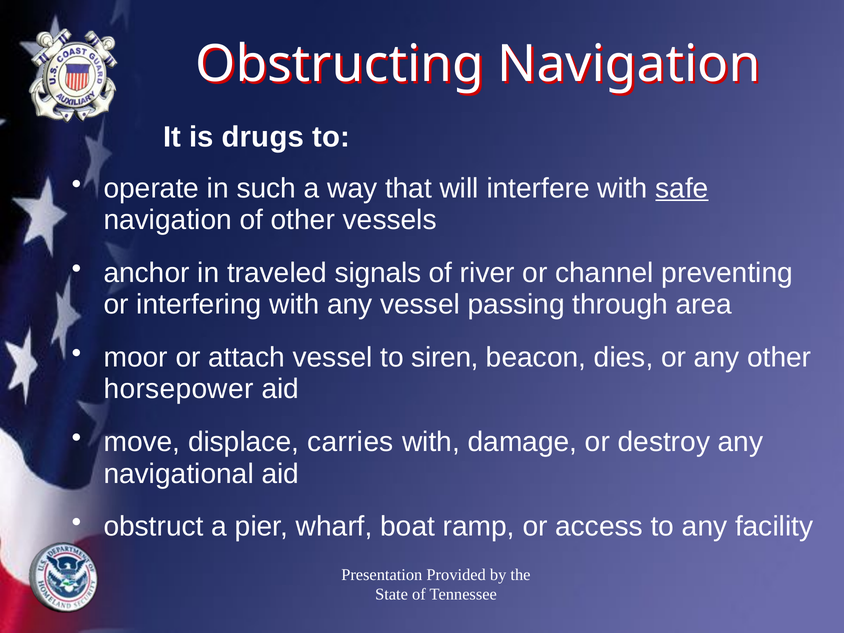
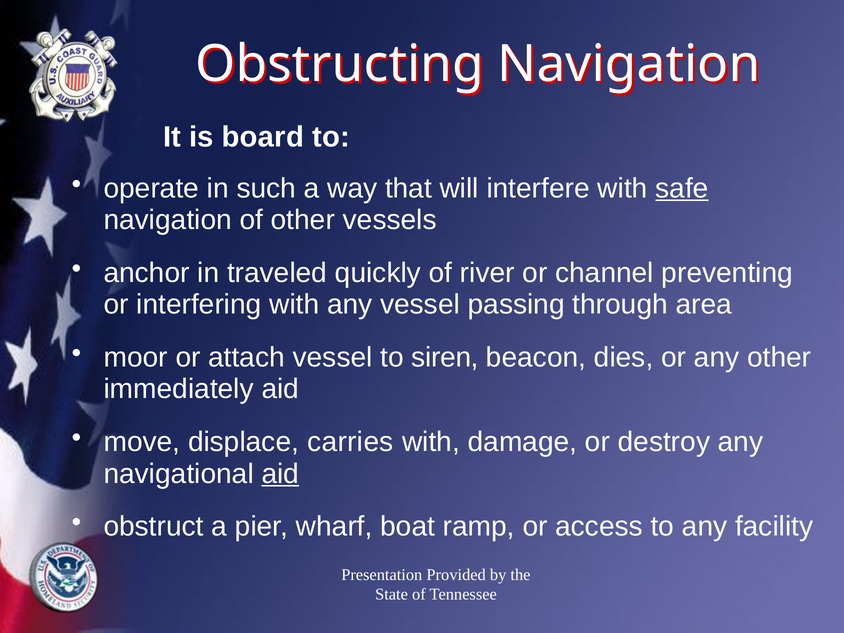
drugs: drugs -> board
signals: signals -> quickly
horsepower: horsepower -> immediately
aid at (280, 474) underline: none -> present
